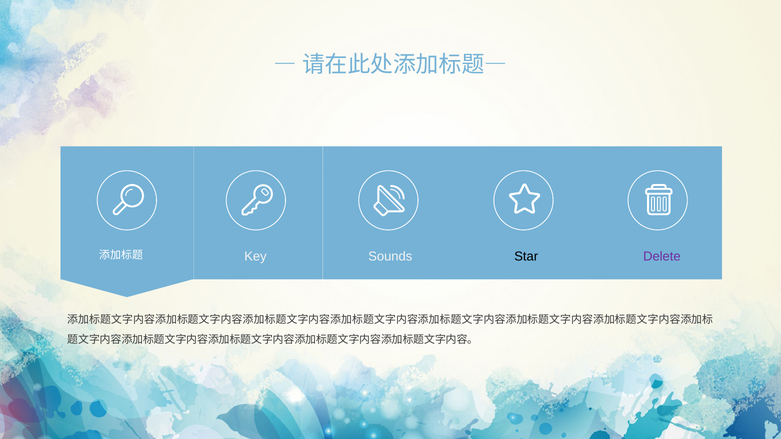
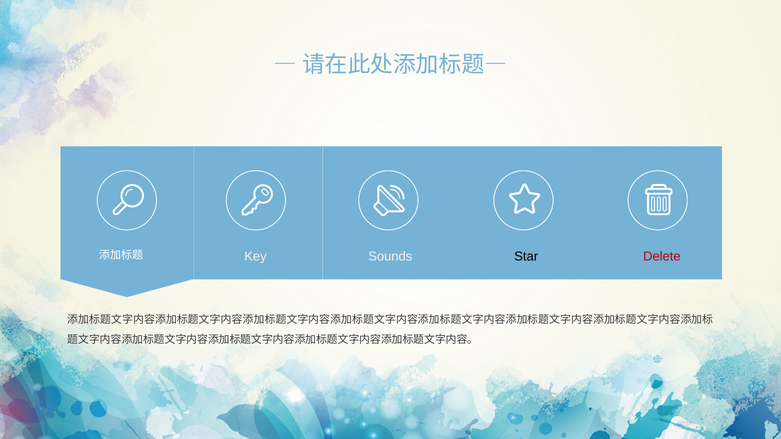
Delete colour: purple -> red
